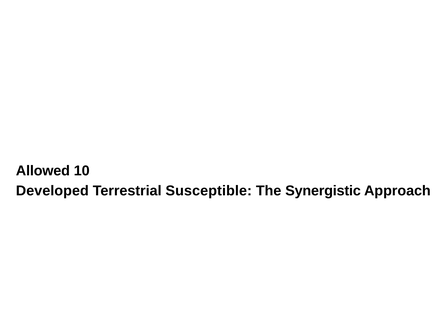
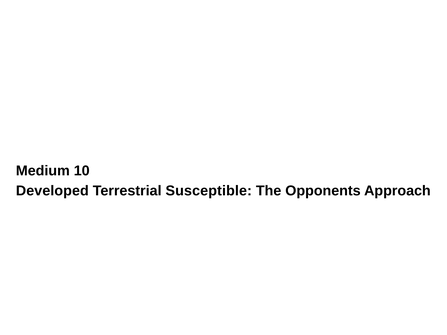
Allowed: Allowed -> Medium
Synergistic: Synergistic -> Opponents
